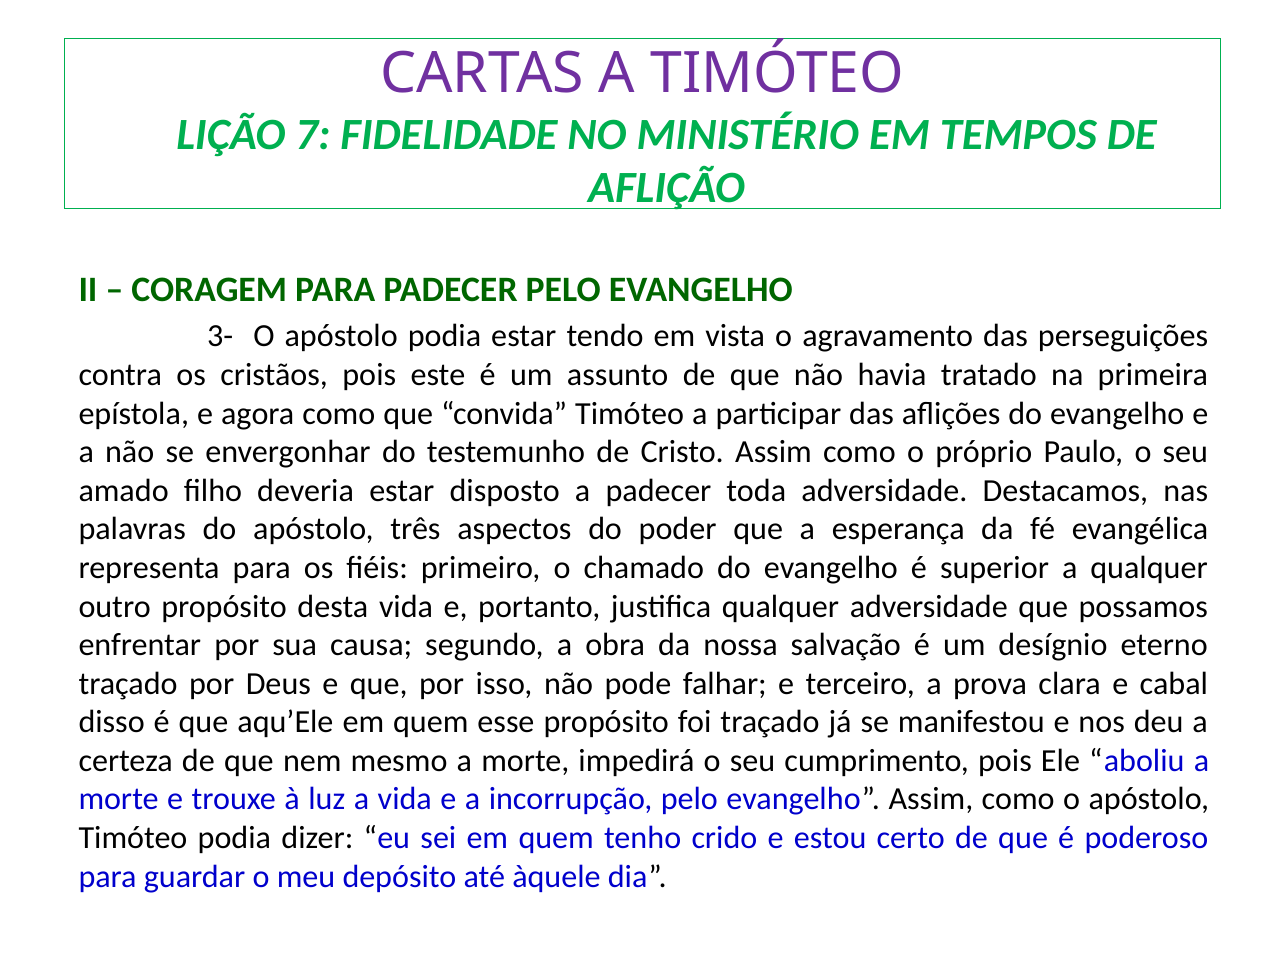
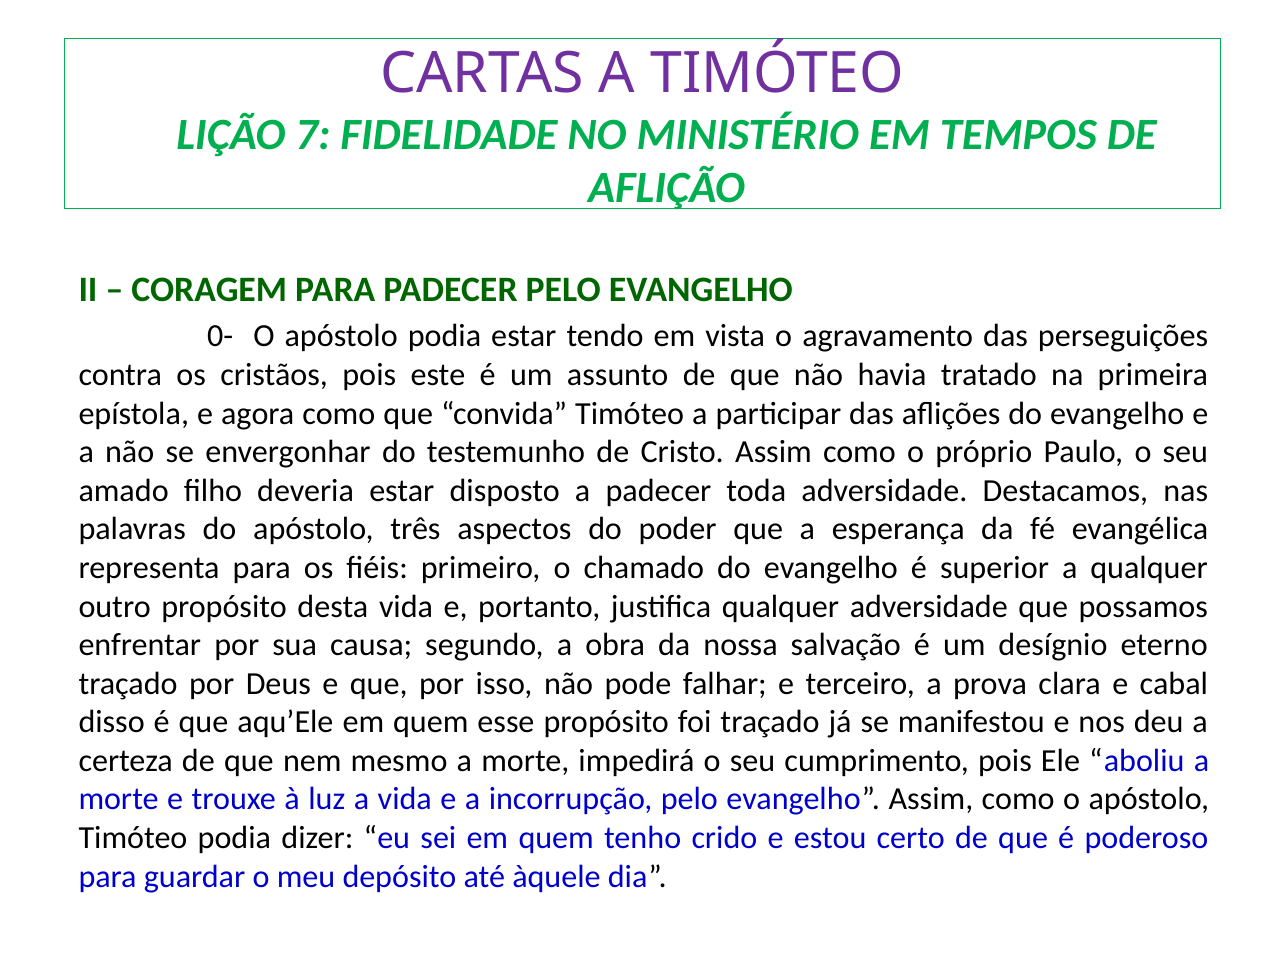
3-: 3- -> 0-
